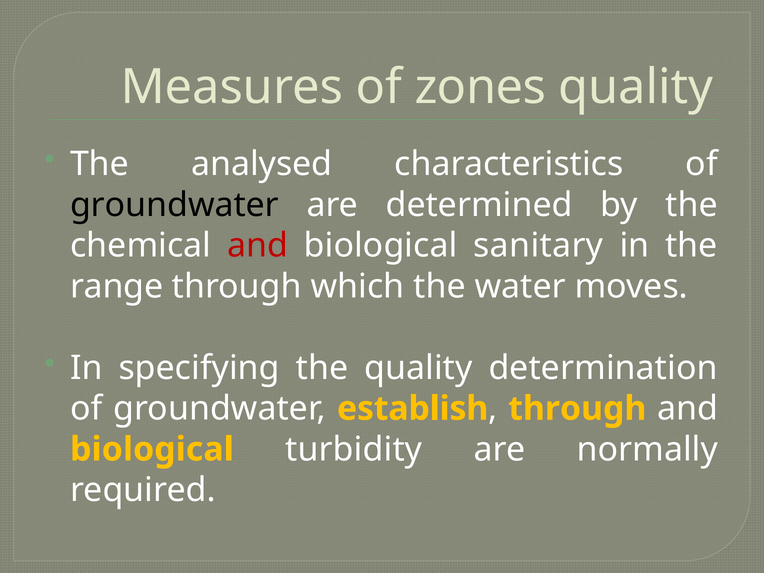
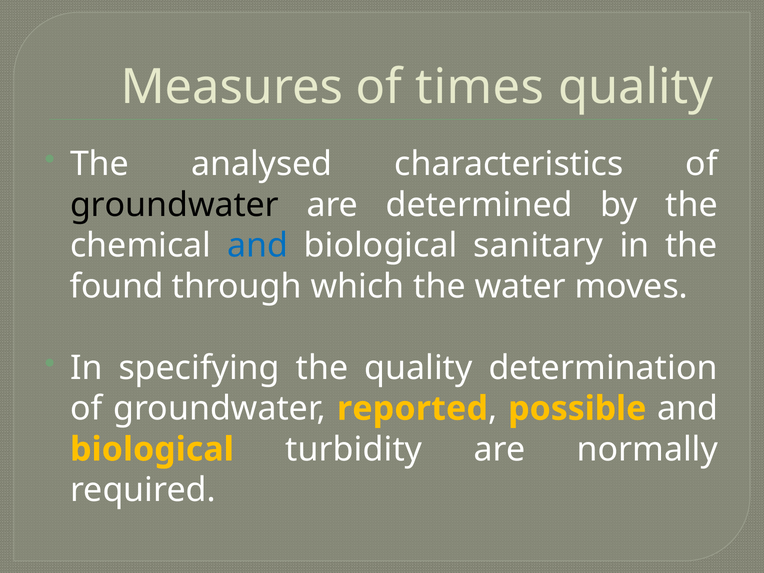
zones: zones -> times
and at (258, 246) colour: red -> blue
range: range -> found
establish: establish -> reported
through at (577, 409): through -> possible
